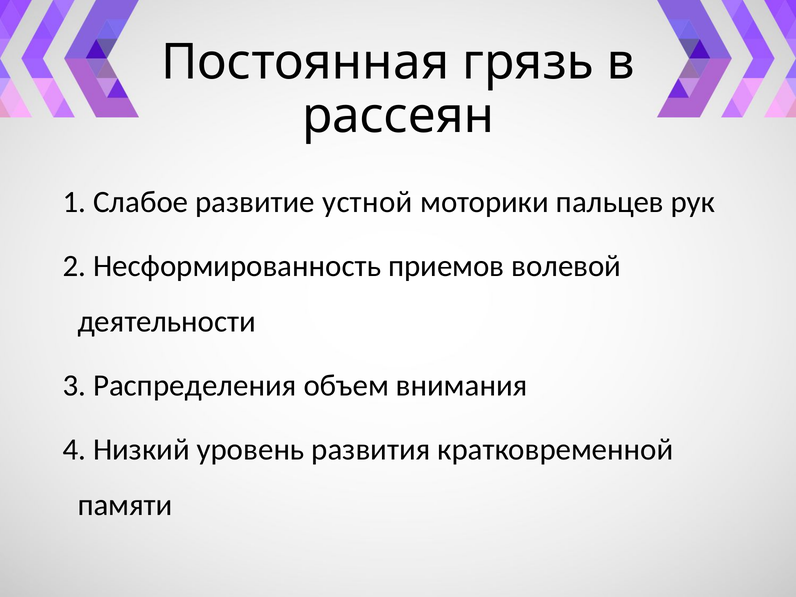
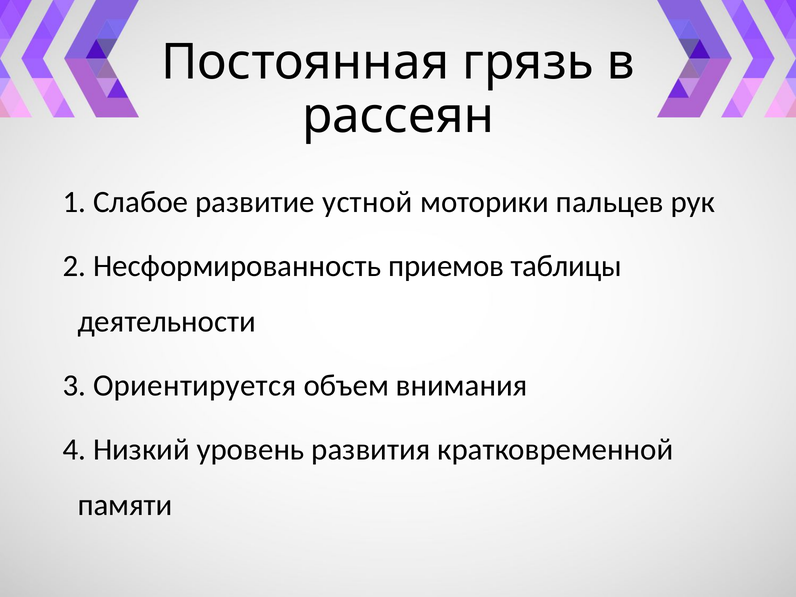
волевой: волевой -> таблицы
Распределения: Распределения -> Ориентируется
